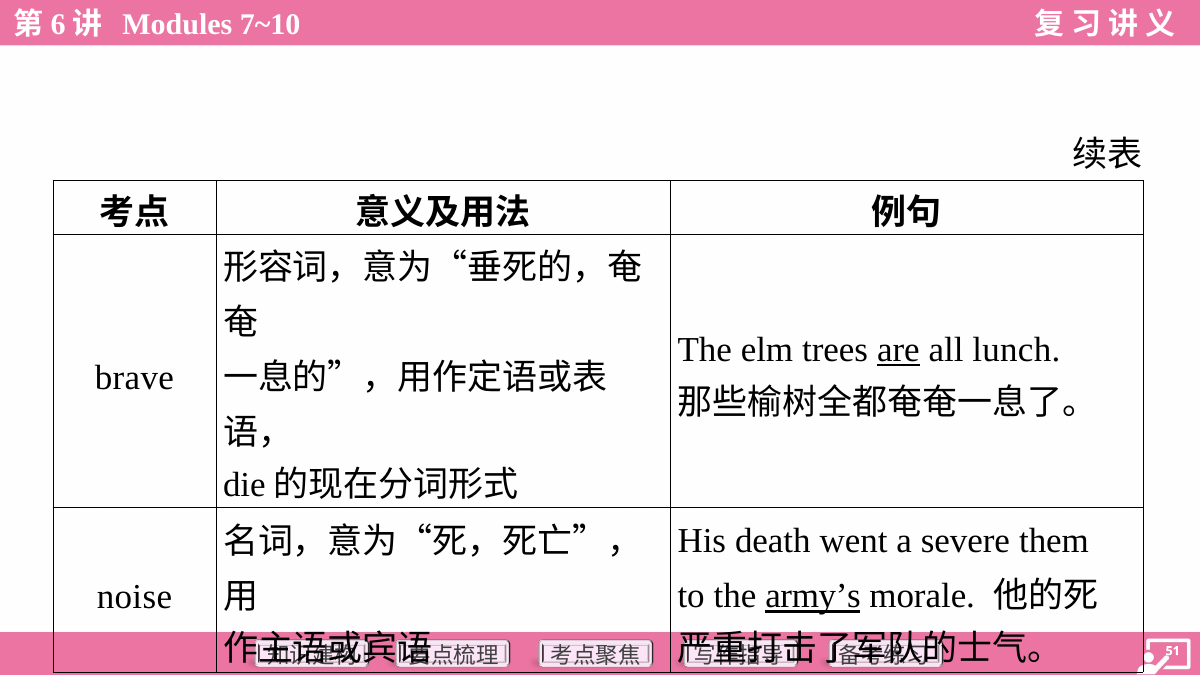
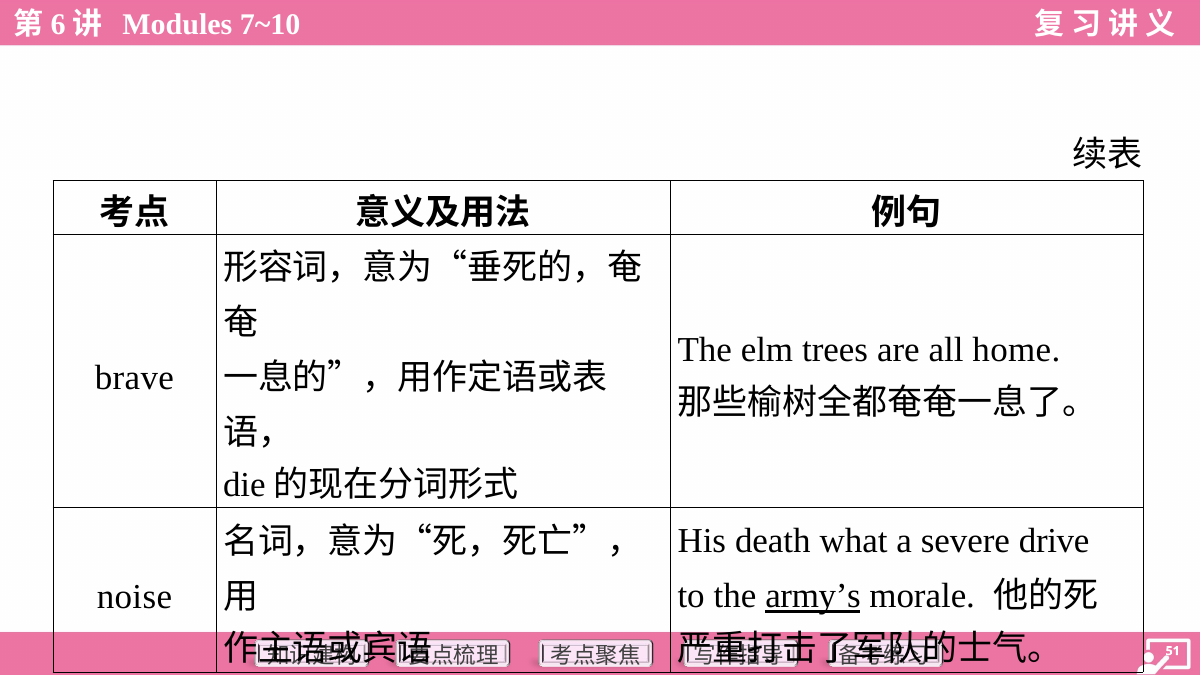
are underline: present -> none
lunch: lunch -> home
went: went -> what
them: them -> drive
